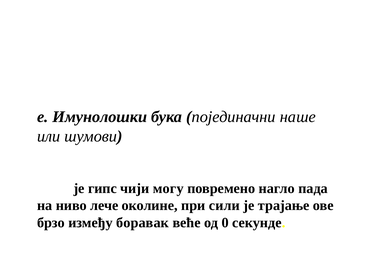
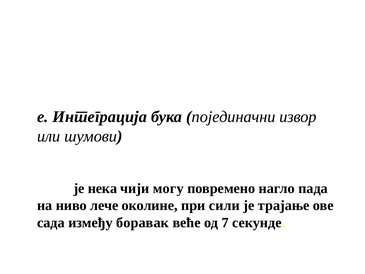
Имунолошки: Имунолошки -> Интеграција
наше: наше -> извор
гипс: гипс -> нека
брзо: брзо -> сада
0: 0 -> 7
